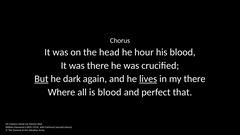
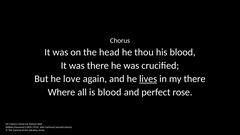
hour: hour -> thou
But underline: present -> none
dark: dark -> love
that: that -> rose
